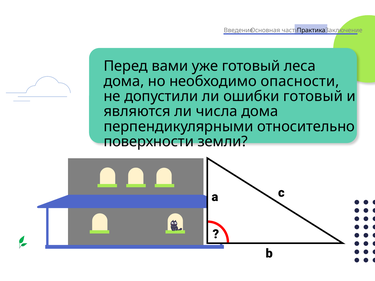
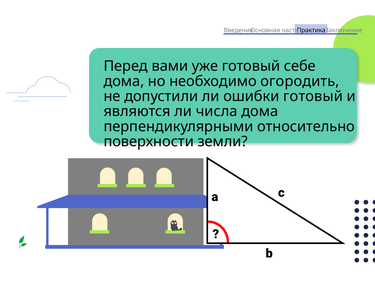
леса: леса -> себе
опасности: опасности -> огородить
